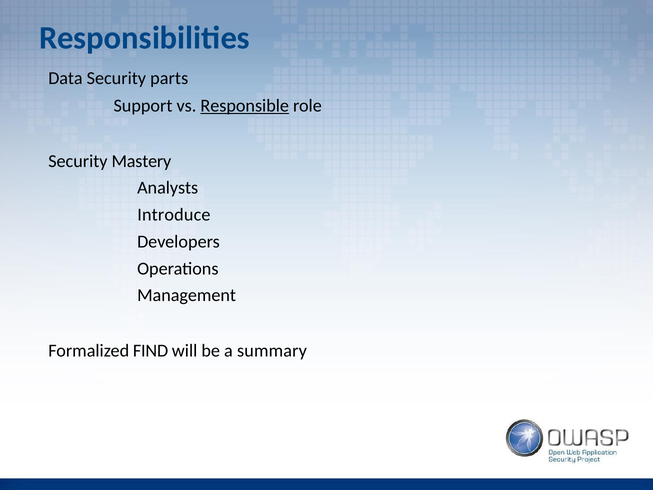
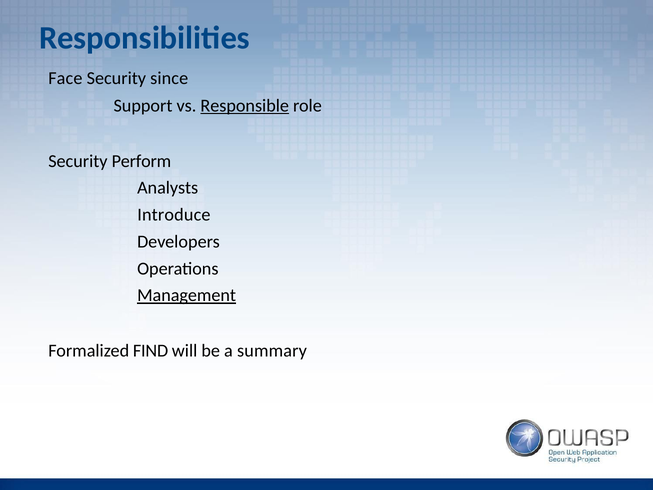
Data: Data -> Face
parts: parts -> since
Mastery: Mastery -> Perform
Management underline: none -> present
